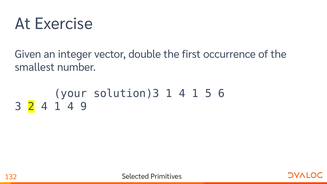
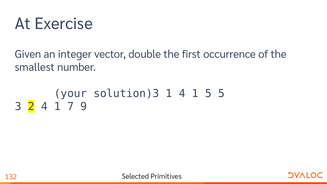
5 6: 6 -> 5
4 1 4: 4 -> 7
